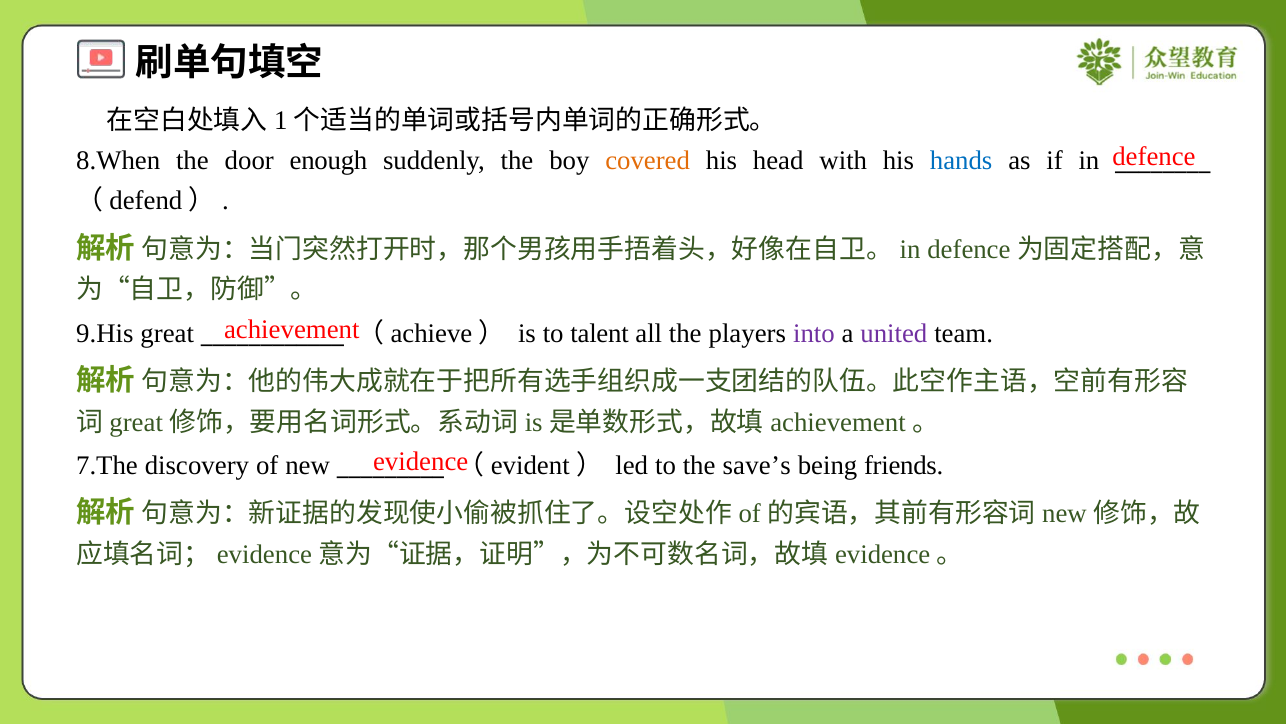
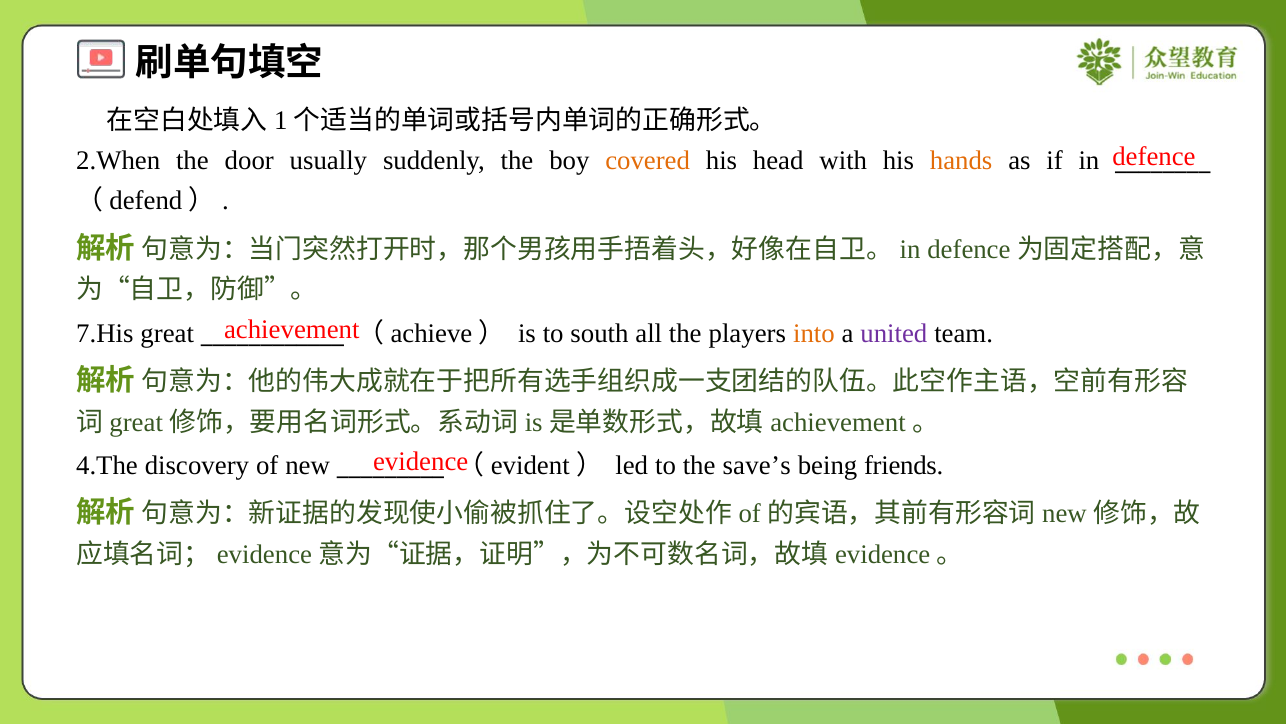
8.When: 8.When -> 2.When
enough: enough -> usually
hands colour: blue -> orange
9.His: 9.His -> 7.His
talent: talent -> south
into colour: purple -> orange
7.The: 7.The -> 4.The
